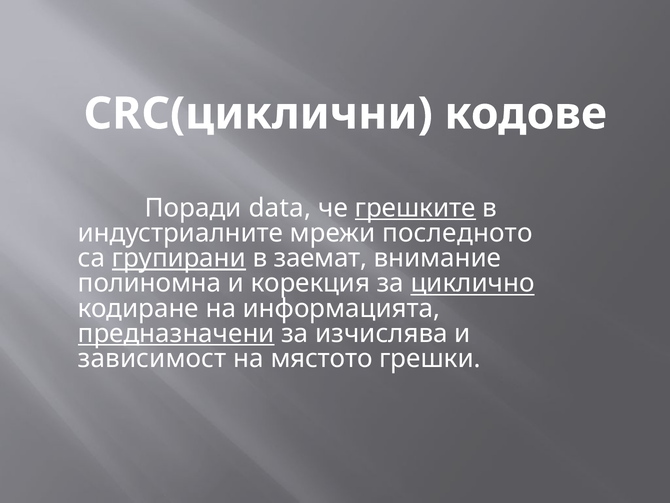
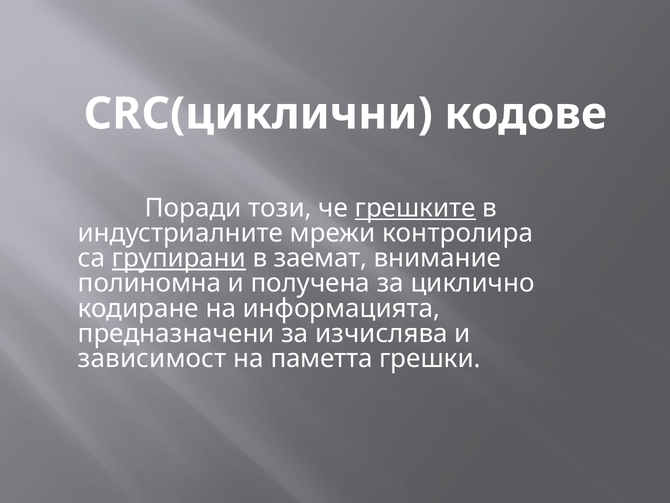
data: data -> този
последното: последното -> контролира
корекция: корекция -> получена
циклично underline: present -> none
предназначени underline: present -> none
мястото: мястото -> паметта
